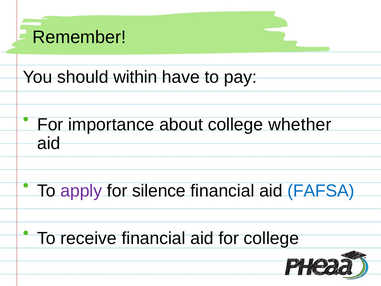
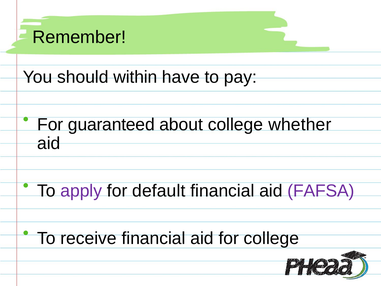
importance: importance -> guaranteed
silence: silence -> default
FAFSA colour: blue -> purple
